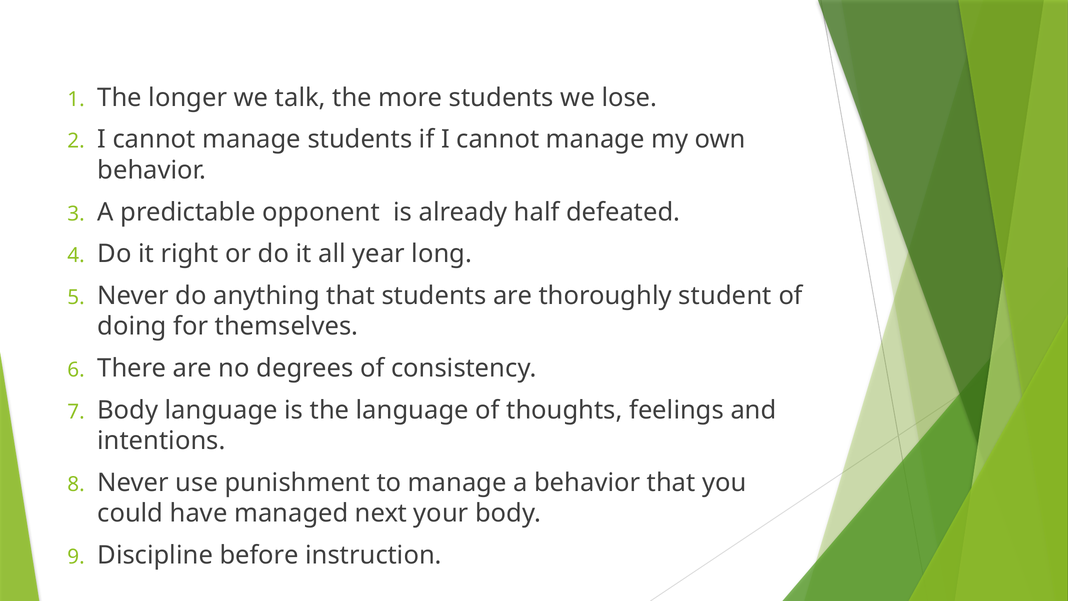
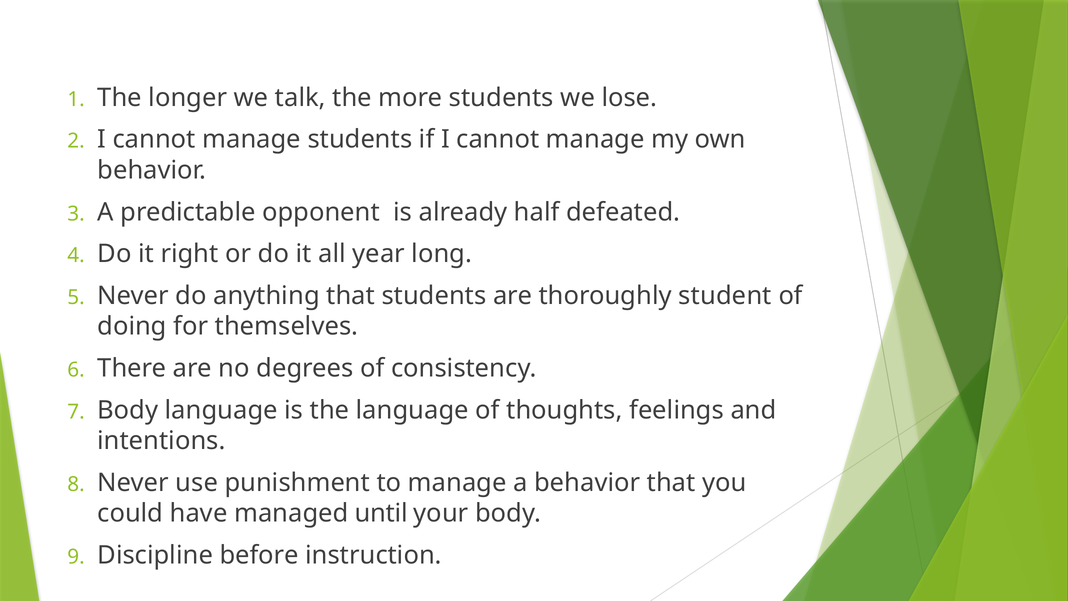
next: next -> until
